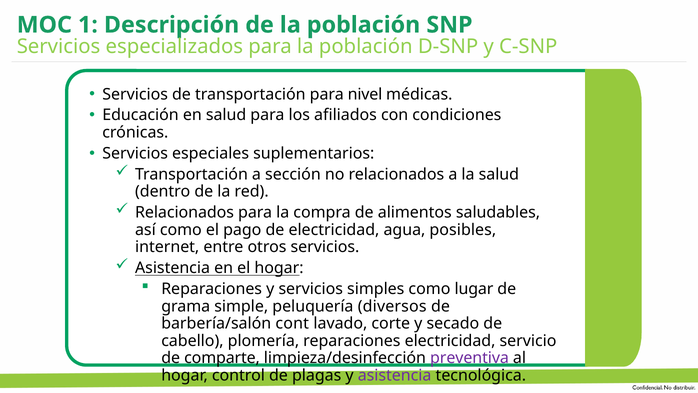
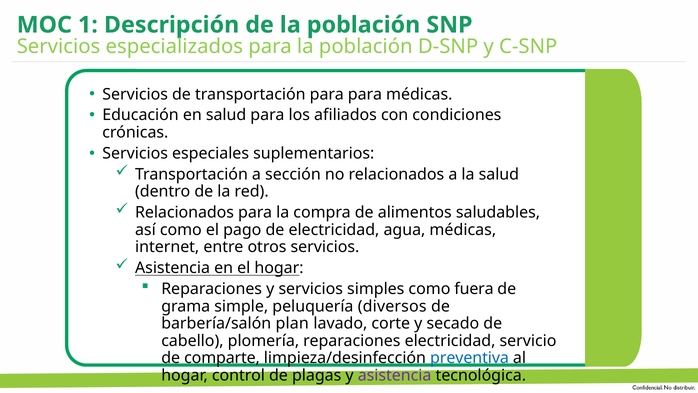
para nivel: nivel -> para
agua posibles: posibles -> médicas
lugar: lugar -> fuera
cont: cont -> plan
preventiva colour: purple -> blue
